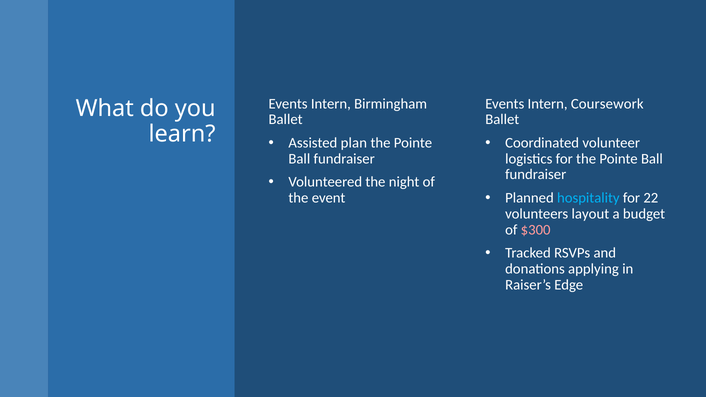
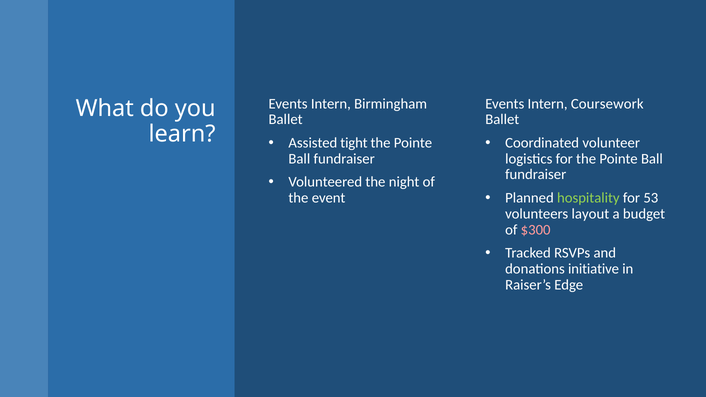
plan: plan -> tight
hospitality colour: light blue -> light green
22: 22 -> 53
applying: applying -> initiative
